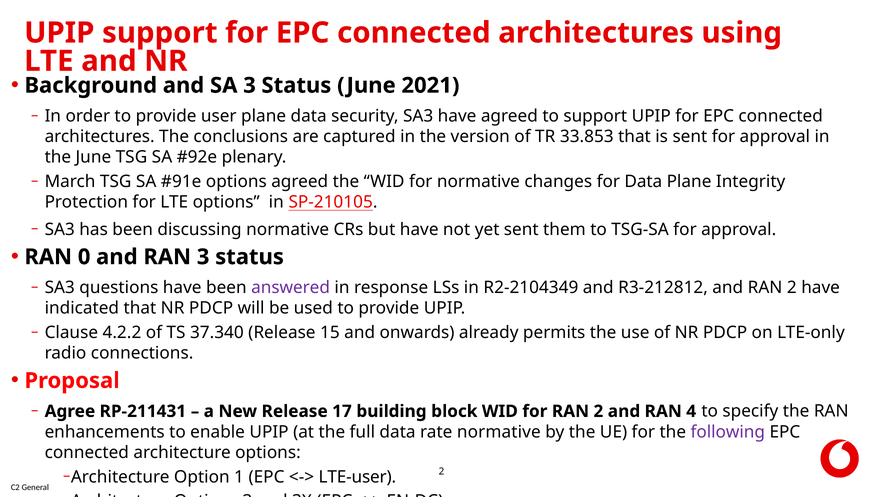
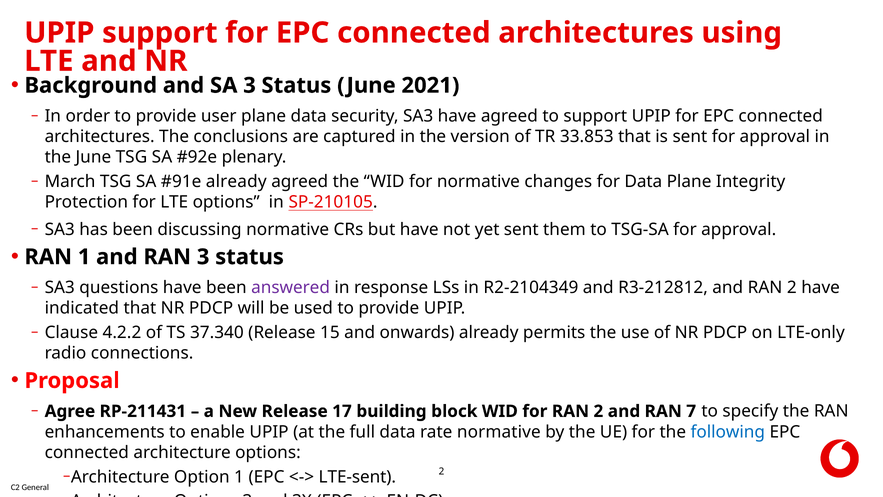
options at (236, 182): options -> already
RAN 0: 0 -> 1
4: 4 -> 7
following colour: purple -> blue
LTE-user: LTE-user -> LTE-sent
